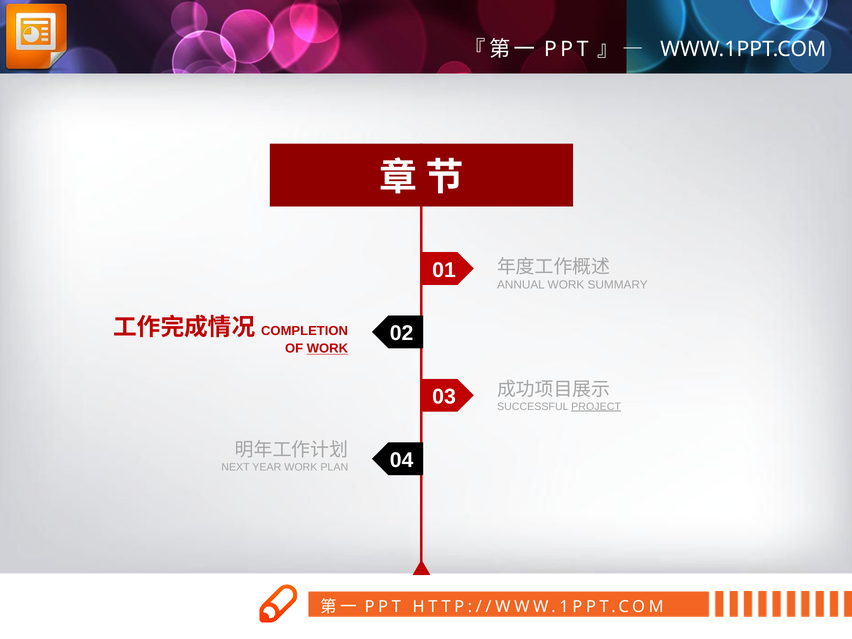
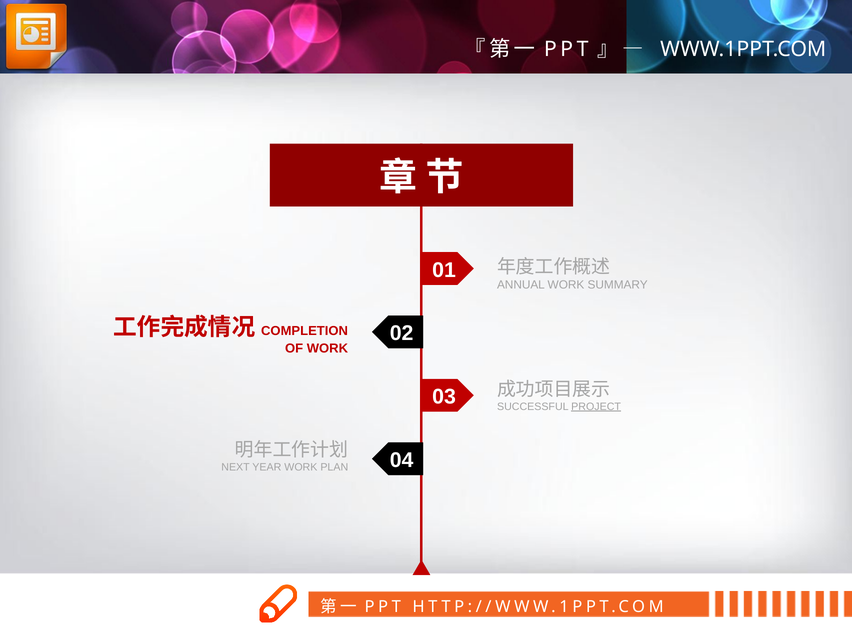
WORK at (327, 349) underline: present -> none
